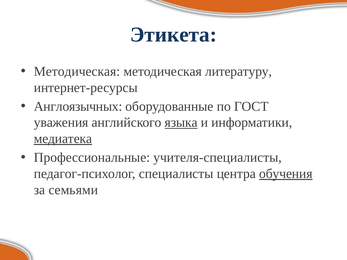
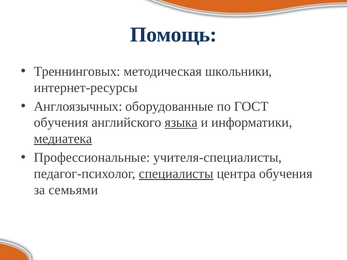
Этикета: Этикета -> Помощь
Методическая at (77, 71): Методическая -> Треннинговых
литературу: литературу -> школьники
уважения at (61, 123): уважения -> обучения
специалисты underline: none -> present
обучения at (286, 174) underline: present -> none
